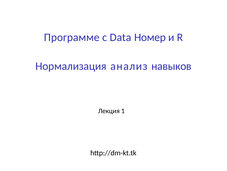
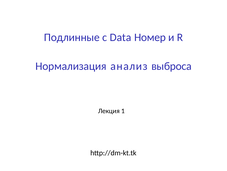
Программе: Программе -> Подлинные
навыков: навыков -> выброса
